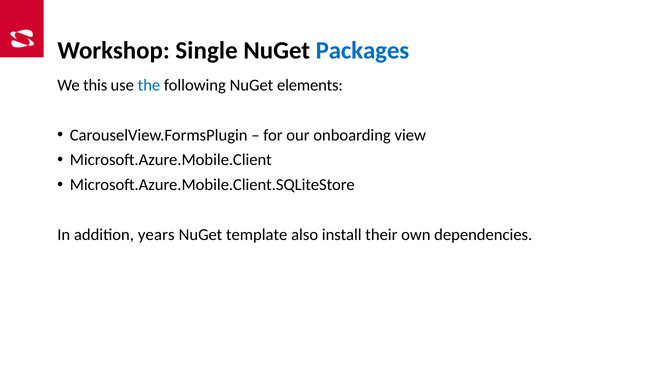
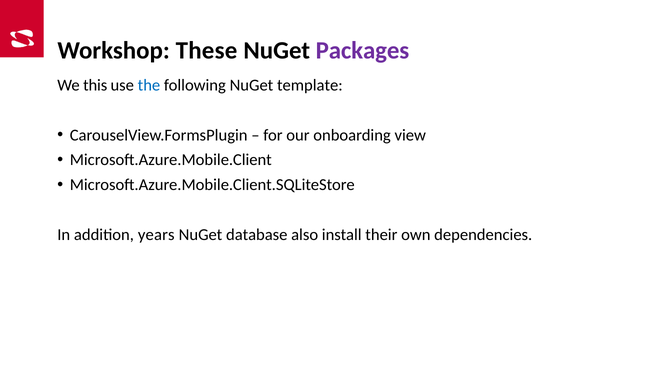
Single: Single -> These
Packages colour: blue -> purple
elements: elements -> template
template: template -> database
